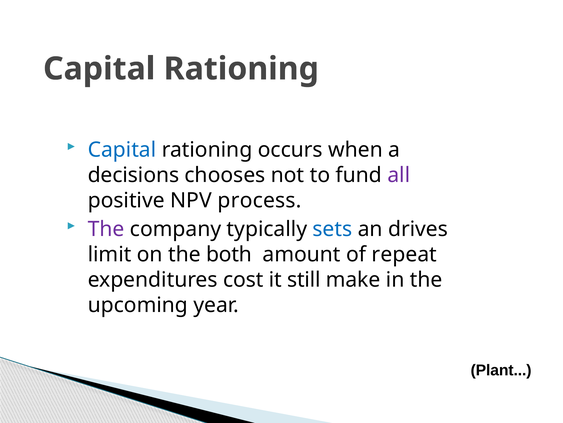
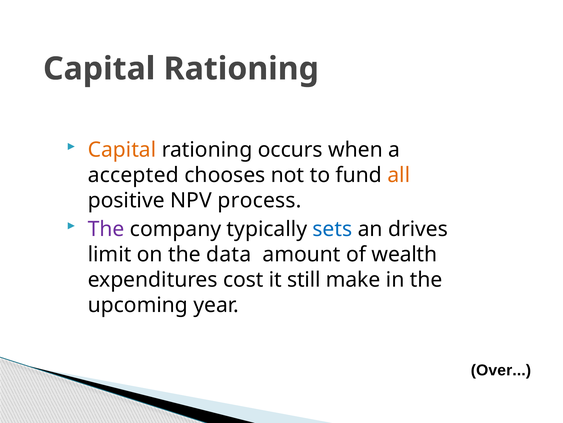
Capital at (122, 149) colour: blue -> orange
decisions: decisions -> accepted
all colour: purple -> orange
both: both -> data
repeat: repeat -> wealth
Plant: Plant -> Over
